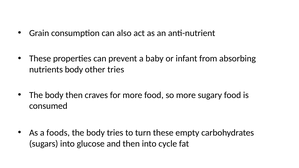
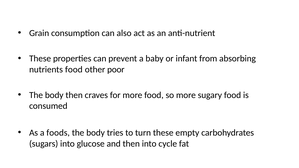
nutrients body: body -> food
other tries: tries -> poor
